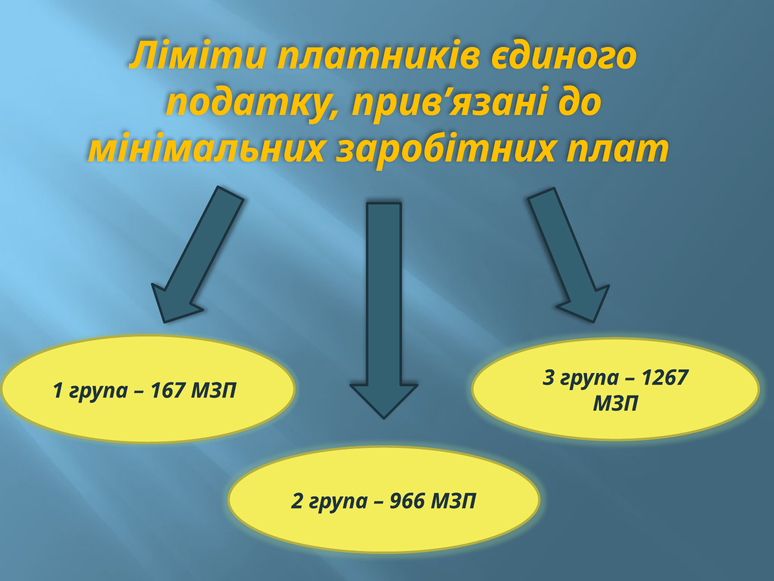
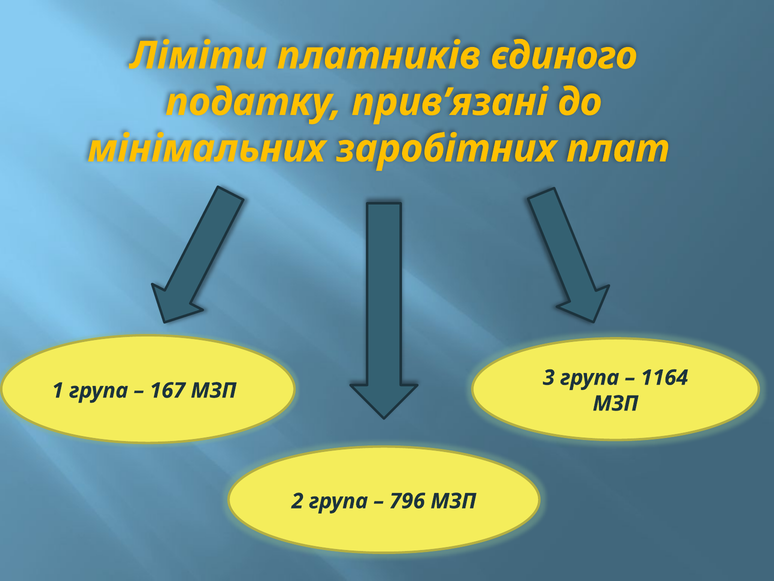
1267: 1267 -> 1164
966: 966 -> 796
